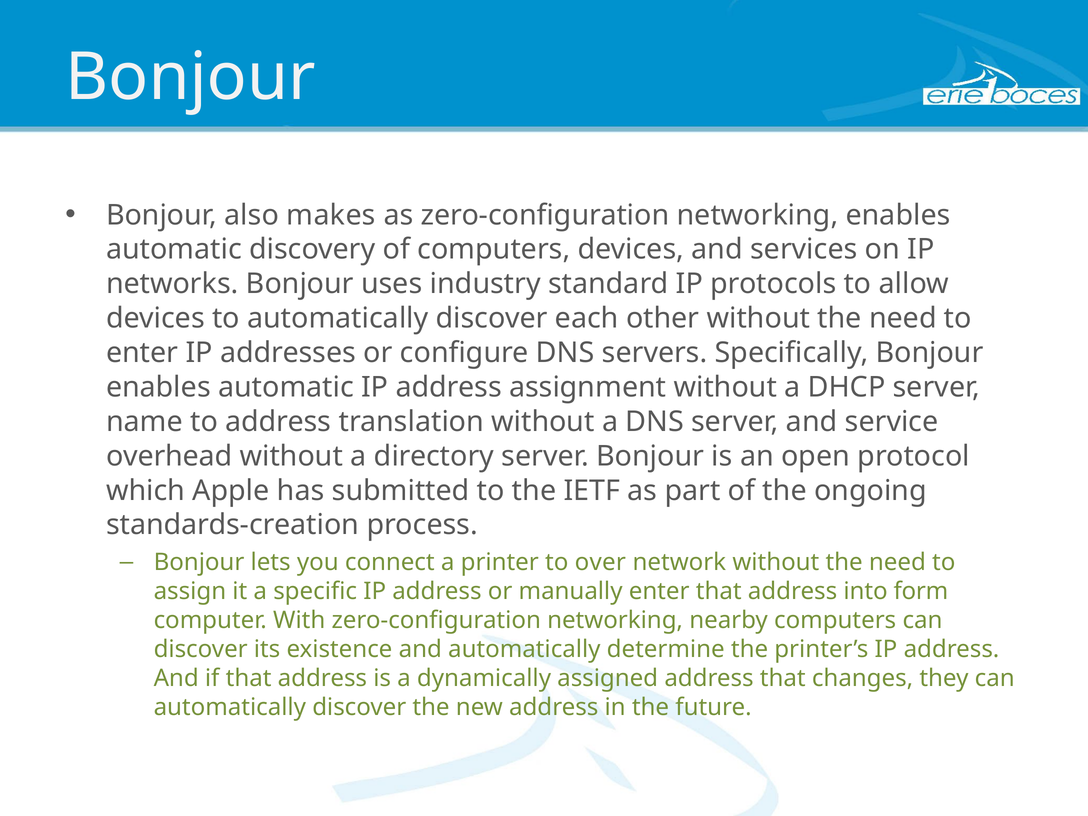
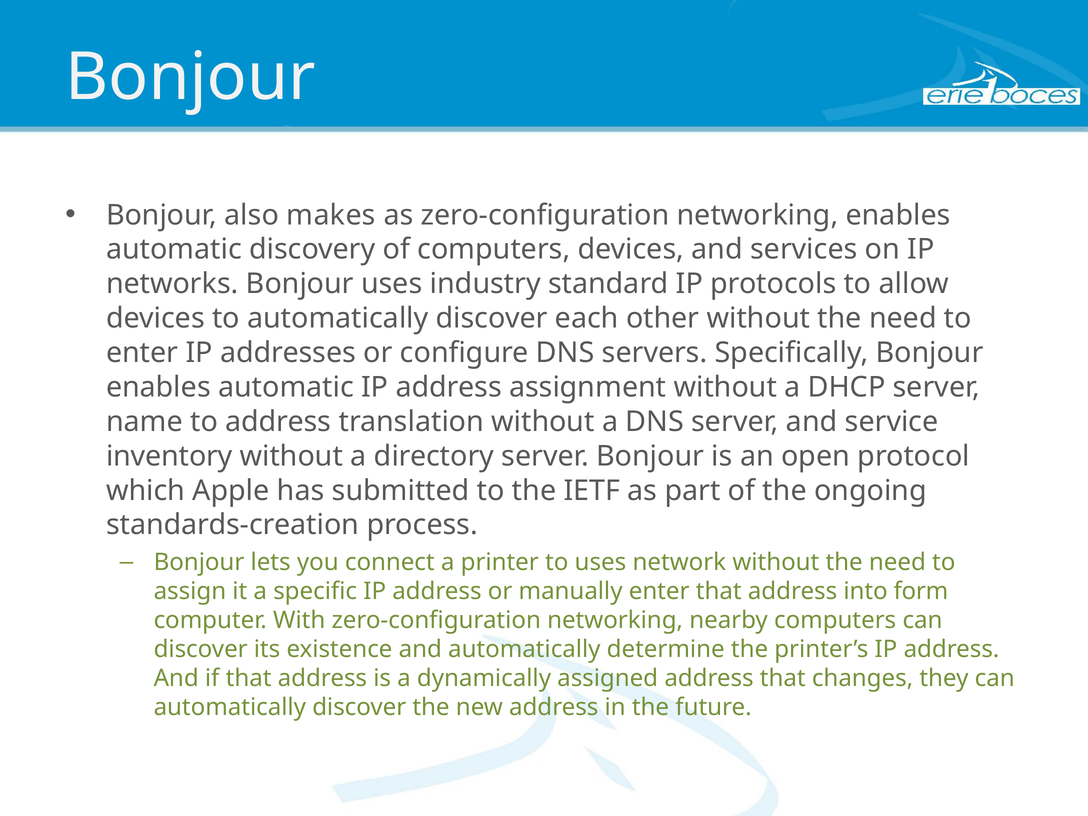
overhead: overhead -> inventory
to over: over -> uses
